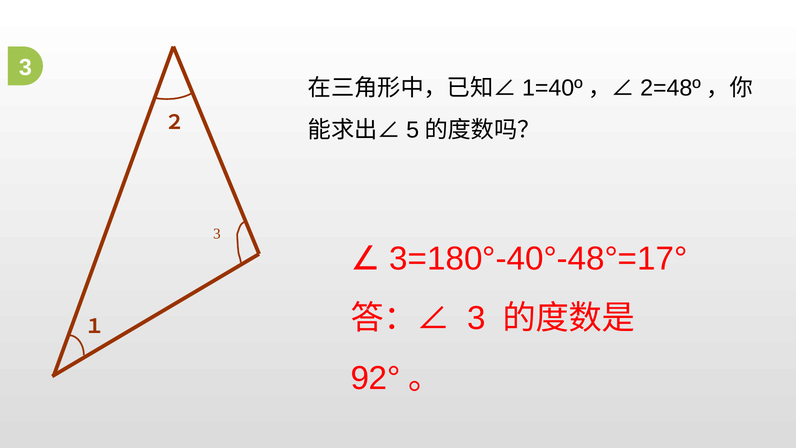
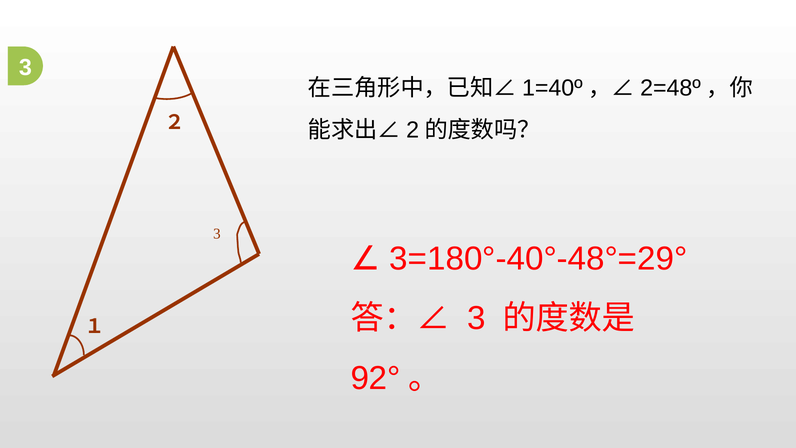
5: 5 -> 2
3=180°-40°-48°=17°: 3=180°-40°-48°=17° -> 3=180°-40°-48°=29°
